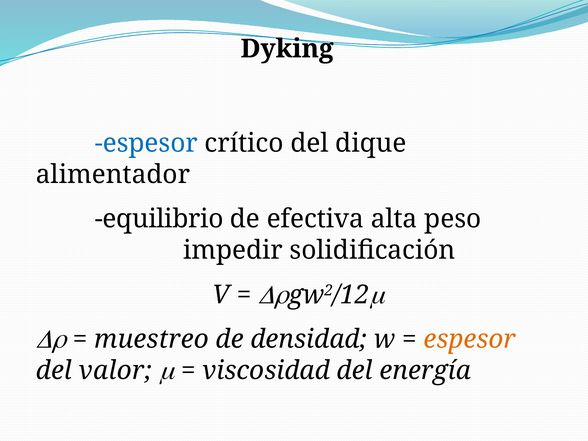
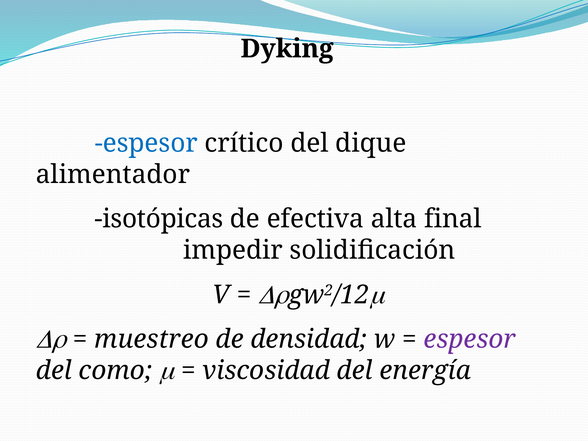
equilibrio: equilibrio -> isotópicas
peso: peso -> final
espesor at (470, 339) colour: orange -> purple
valor: valor -> como
